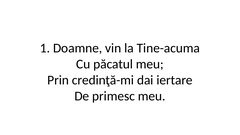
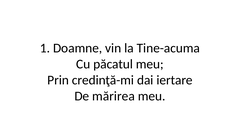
primesc: primesc -> mărirea
